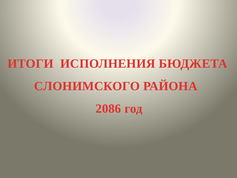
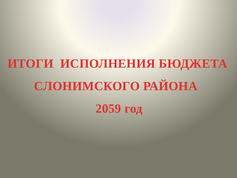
2086: 2086 -> 2059
